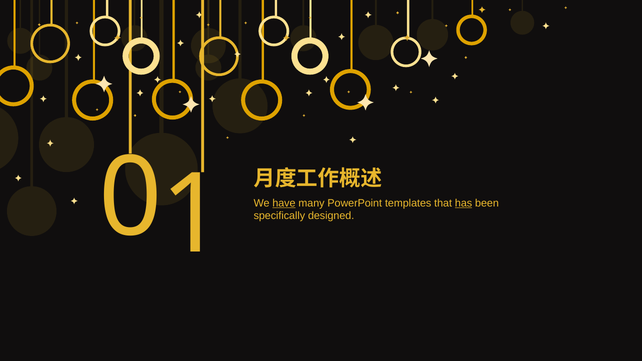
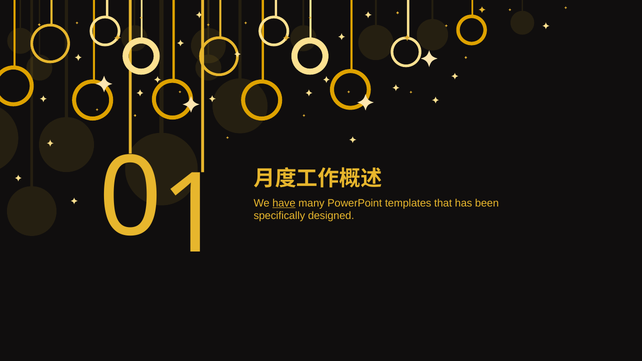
has underline: present -> none
